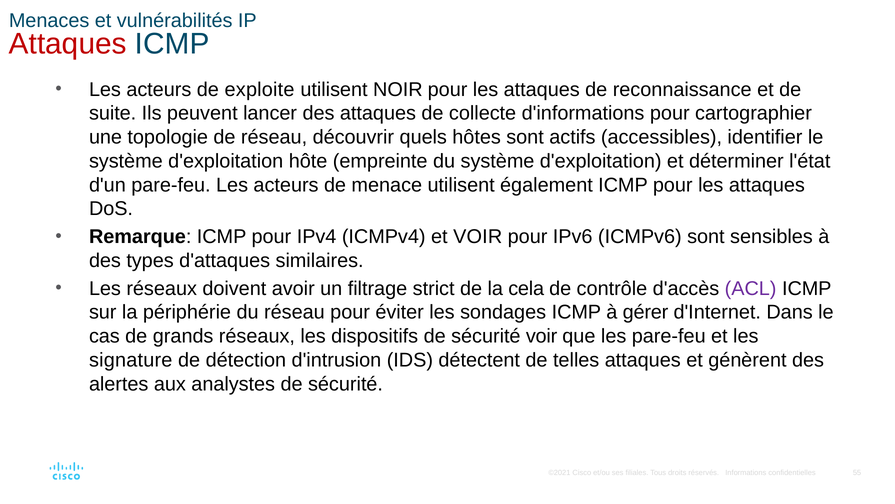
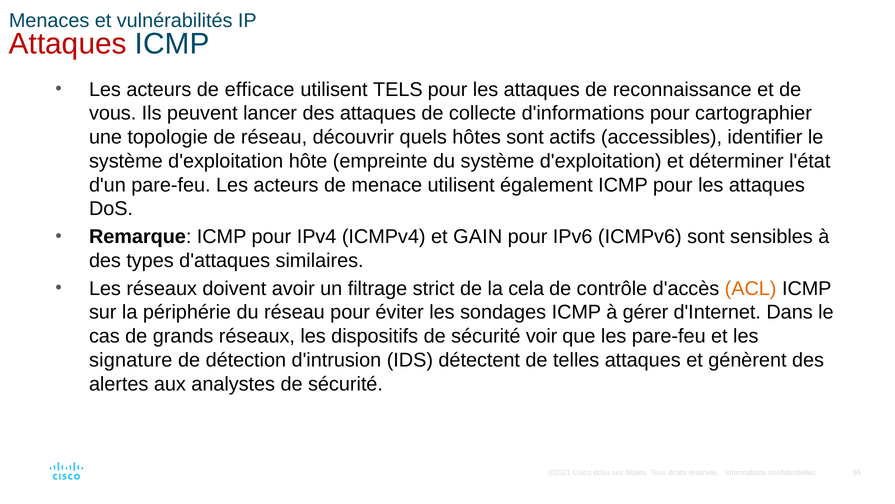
exploite: exploite -> efficace
NOIR: NOIR -> TELS
suite: suite -> vous
et VOIR: VOIR -> GAIN
ACL colour: purple -> orange
